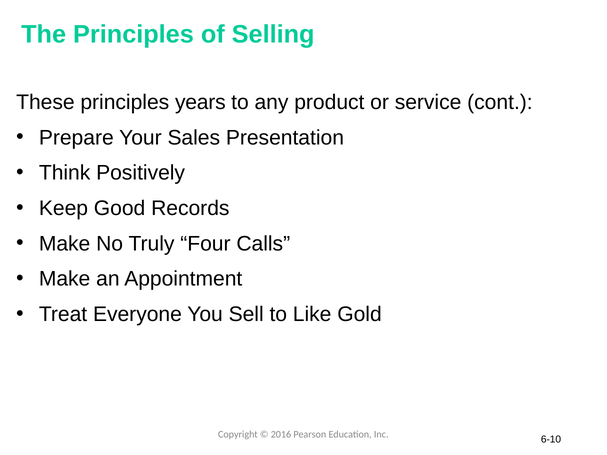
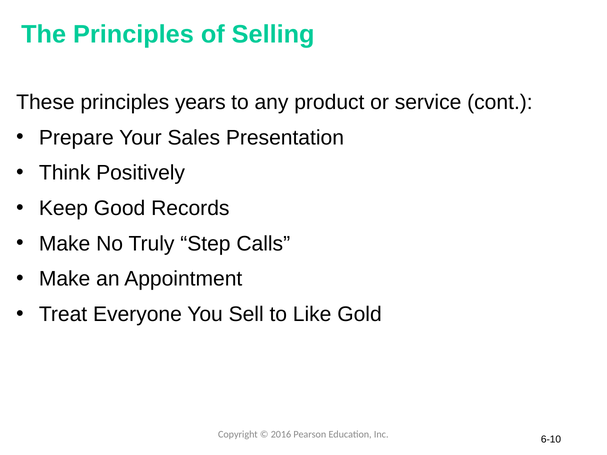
Four: Four -> Step
